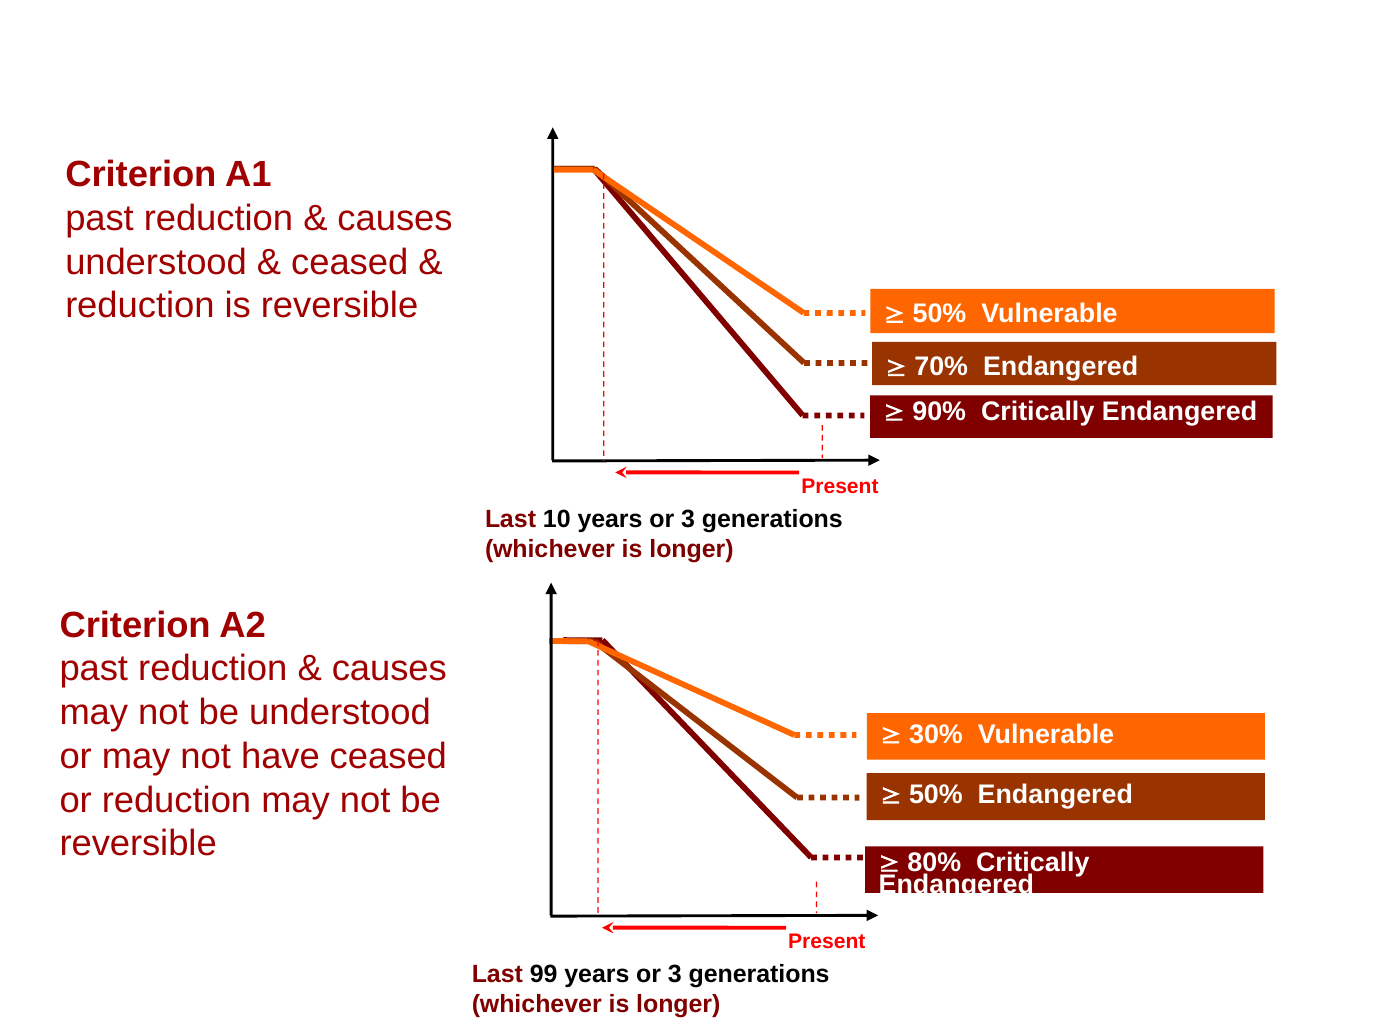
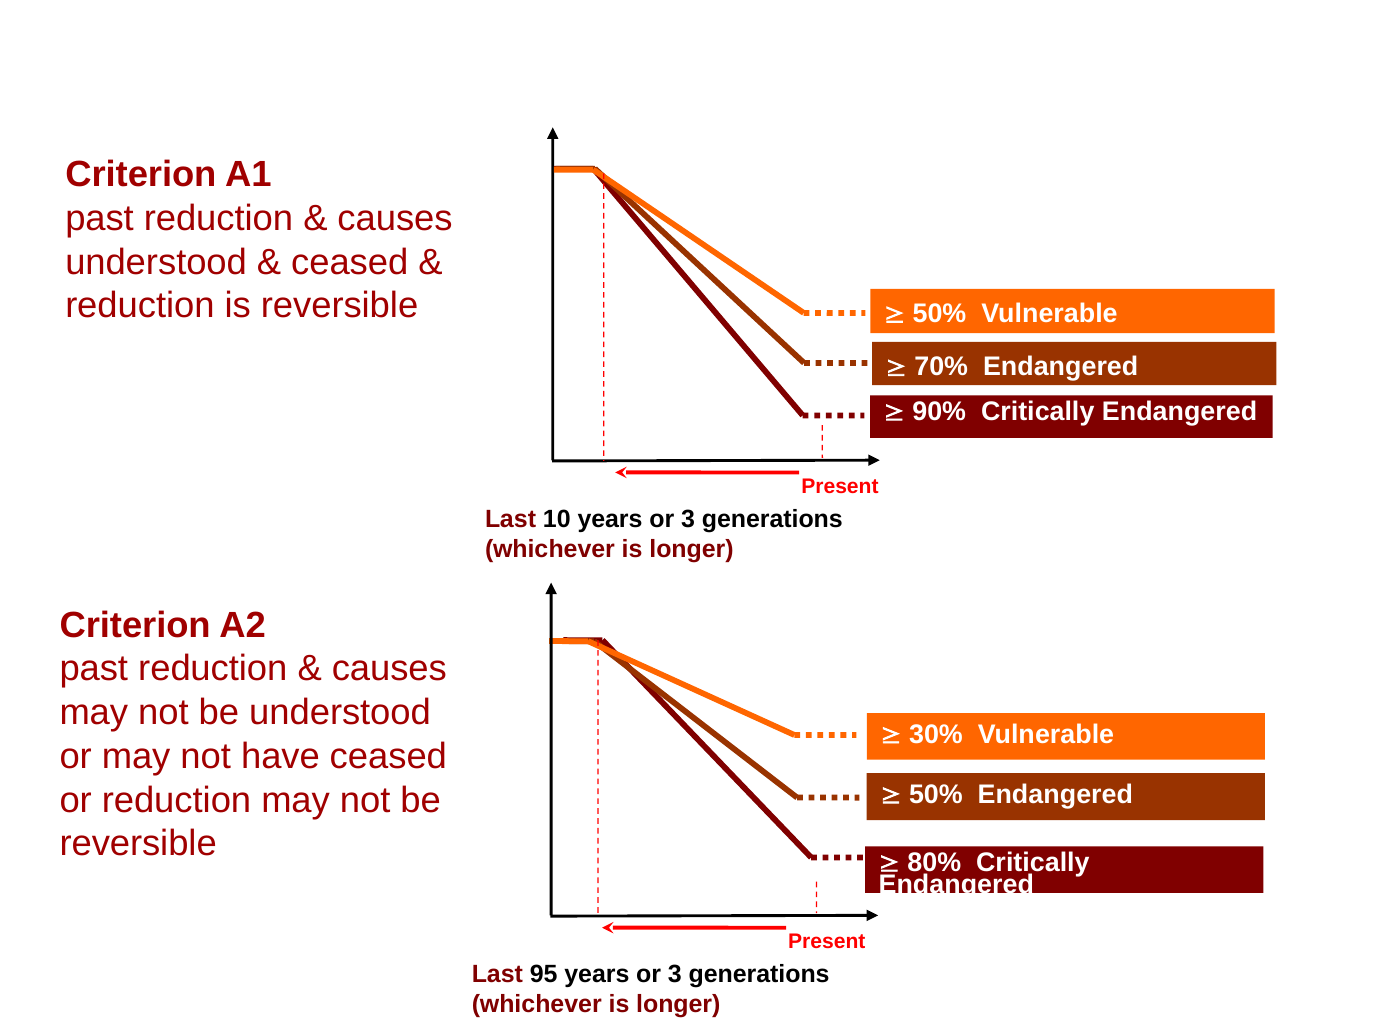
99: 99 -> 95
